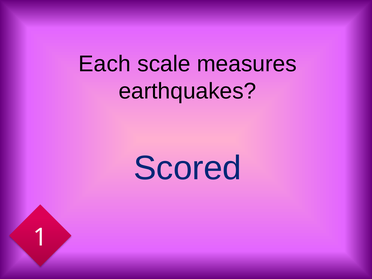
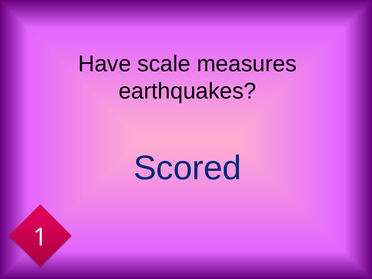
Each: Each -> Have
